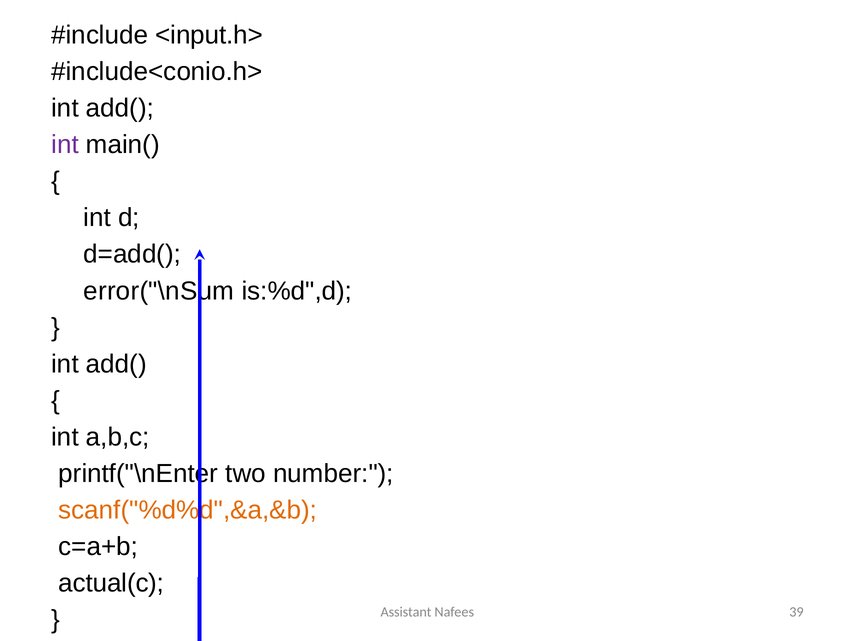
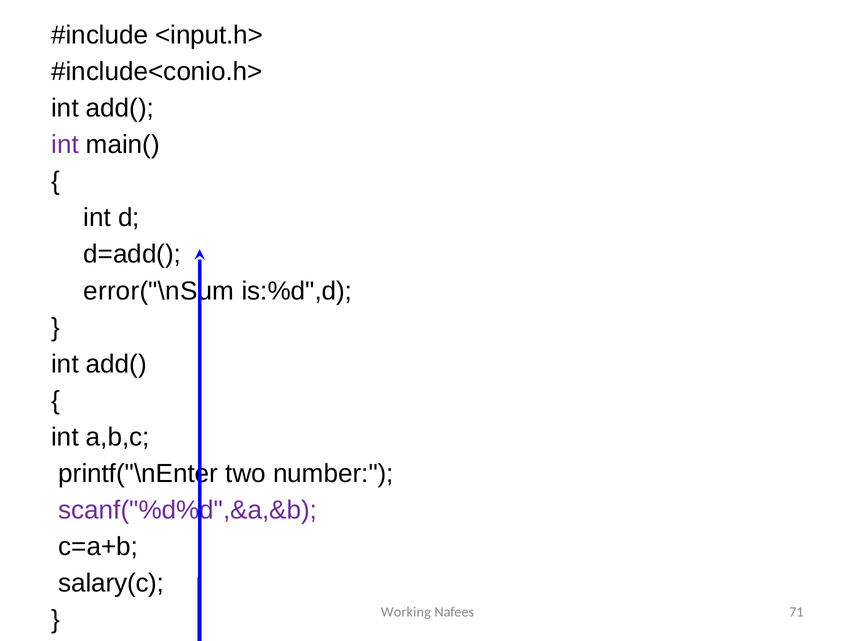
scanf("%d%d",&a,&b colour: orange -> purple
actual(c: actual(c -> salary(c
Assistant: Assistant -> Working
39: 39 -> 71
